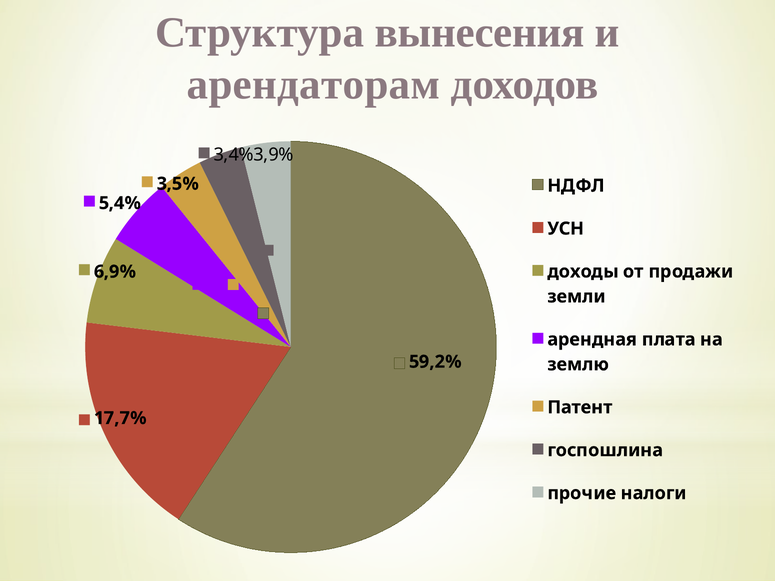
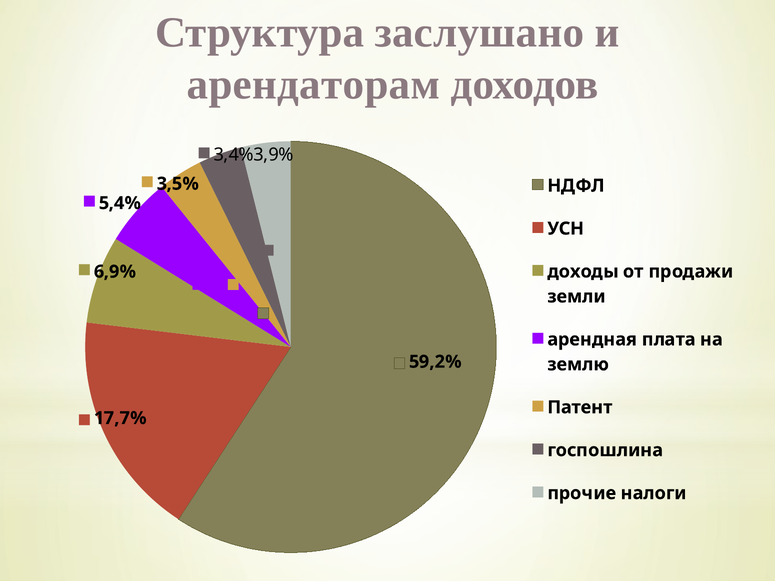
вынесения: вынесения -> заслушано
